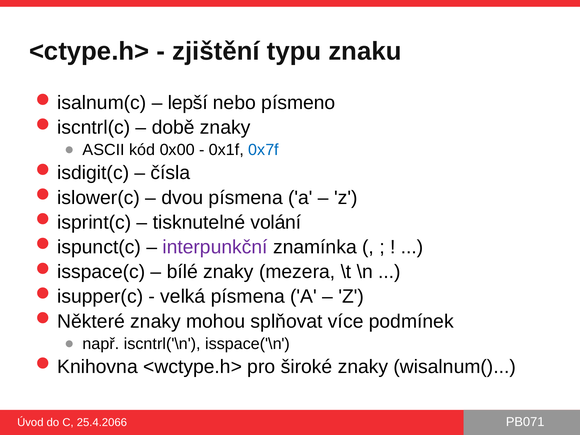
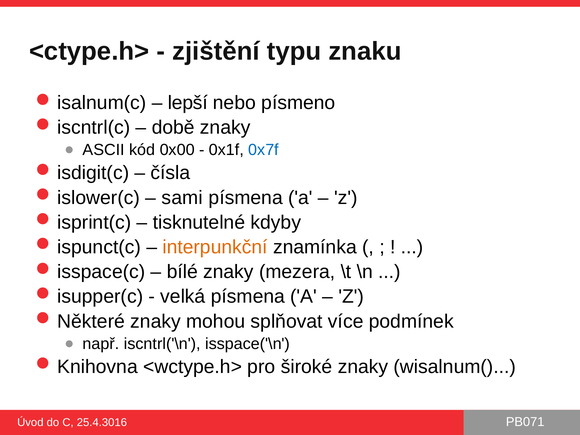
dvou: dvou -> sami
volání: volání -> kdyby
interpunkční colour: purple -> orange
25.4.2066: 25.4.2066 -> 25.4.3016
